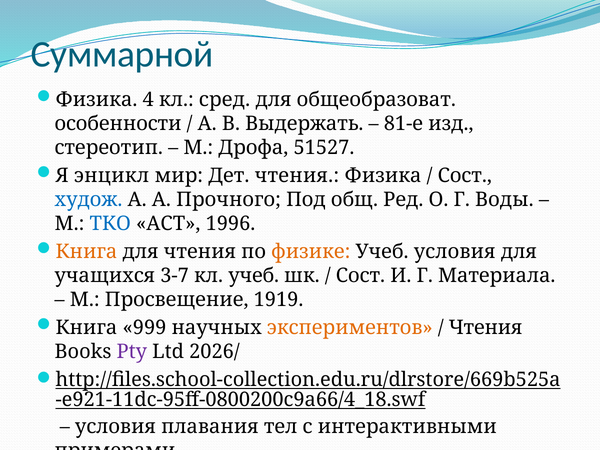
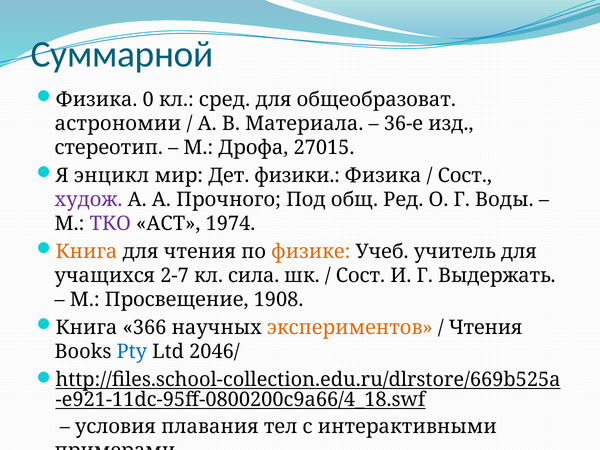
4: 4 -> 0
особенности: особенности -> астрономии
Выдержать: Выдержать -> Материала
81-е: 81-е -> 36-е
51527: 51527 -> 27015
Дет чтения: чтения -> физики
худож colour: blue -> purple
ТКО colour: blue -> purple
1996: 1996 -> 1974
Учеб условия: условия -> учитель
3-7: 3-7 -> 2-7
кл учеб: учеб -> сила
Материала: Материала -> Выдержать
1919: 1919 -> 1908
999: 999 -> 366
Pty colour: purple -> blue
2026/: 2026/ -> 2046/
